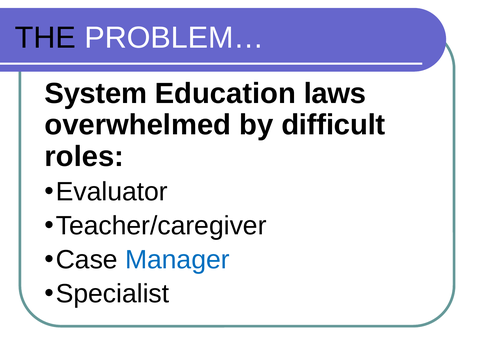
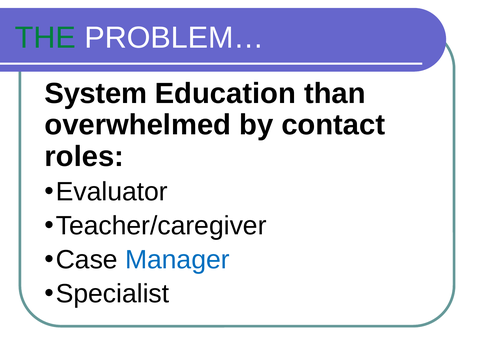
THE colour: black -> green
laws: laws -> than
difficult: difficult -> contact
